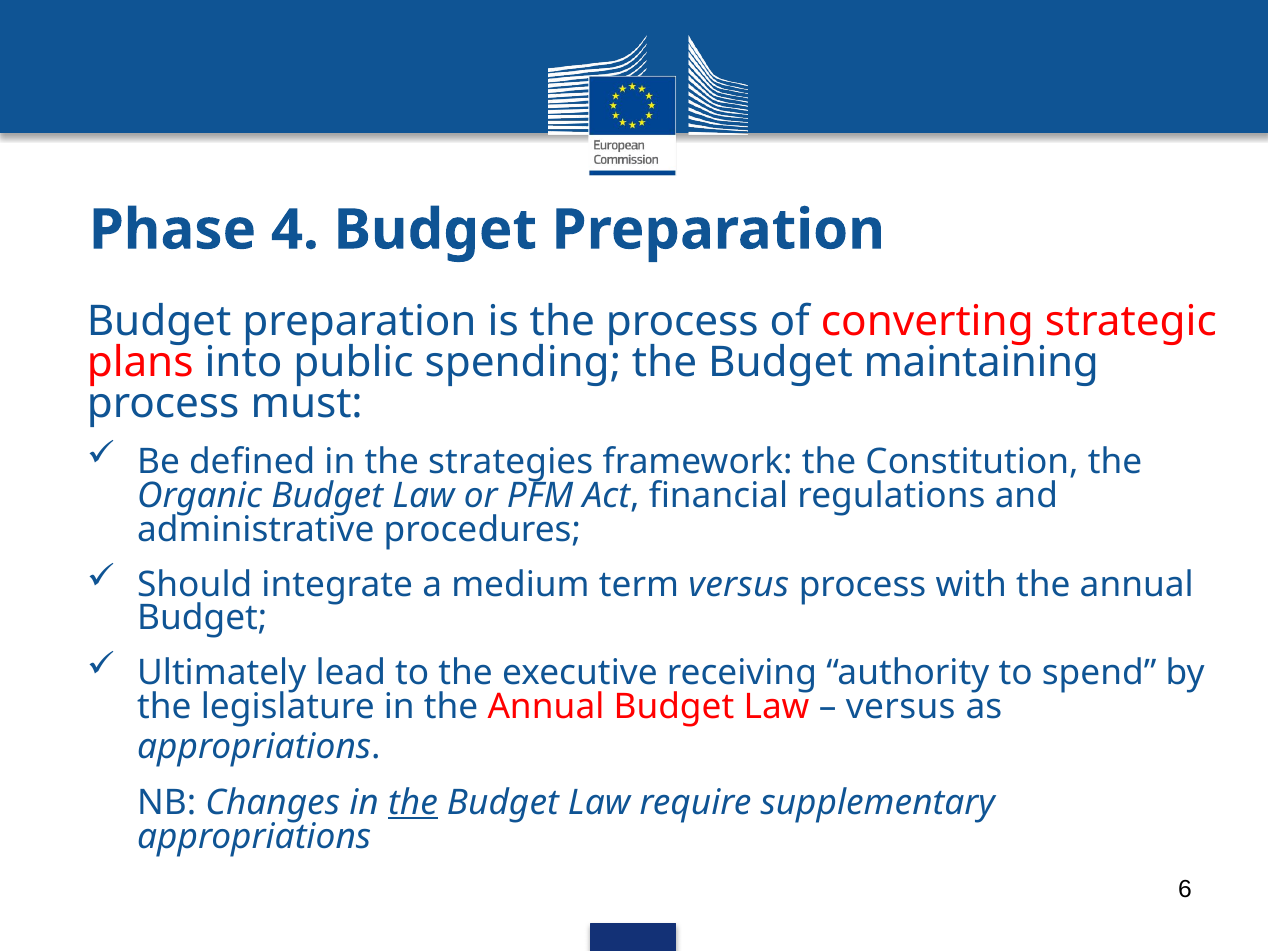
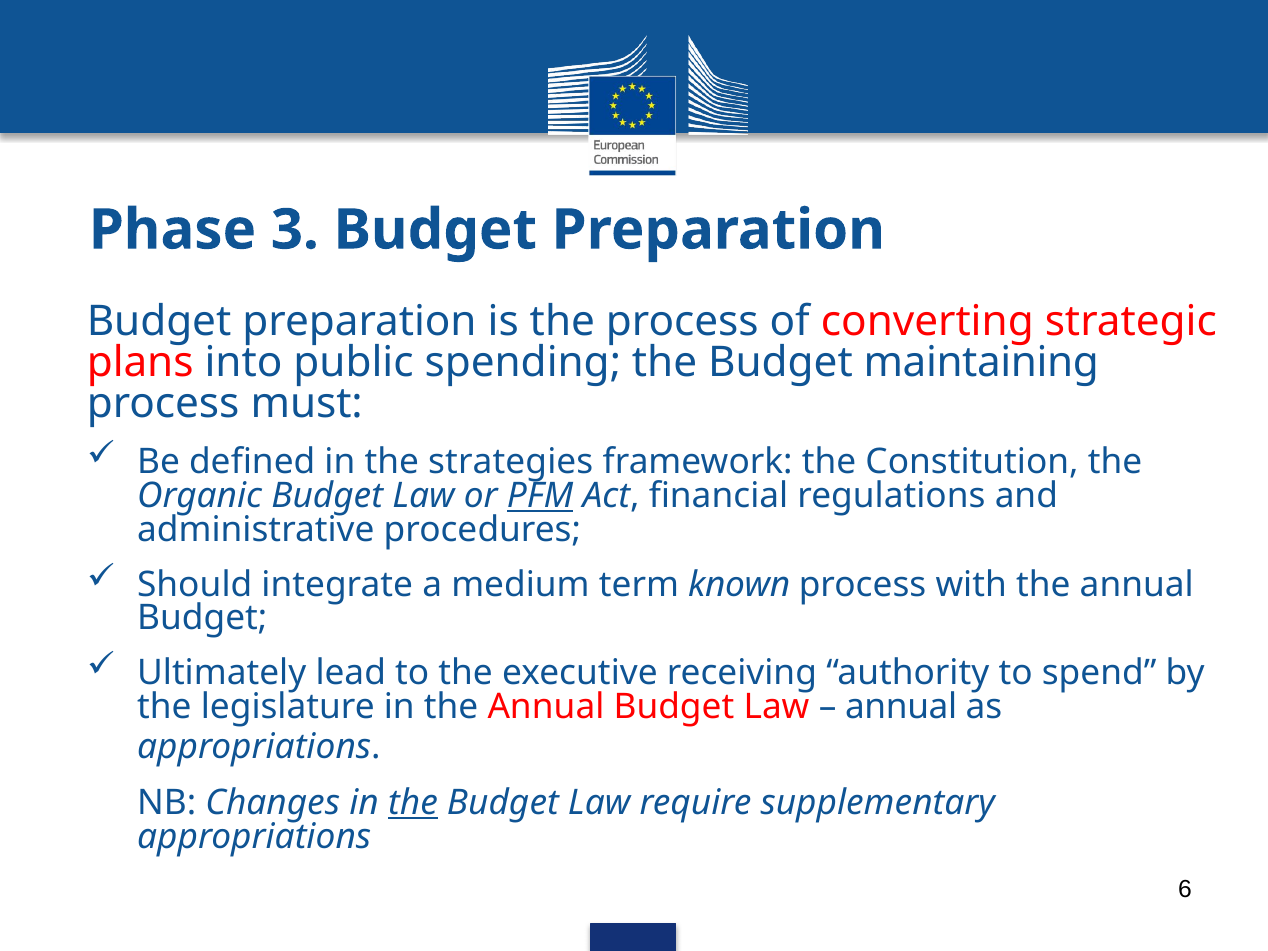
4: 4 -> 3
PFM underline: none -> present
term versus: versus -> known
versus at (901, 707): versus -> annual
